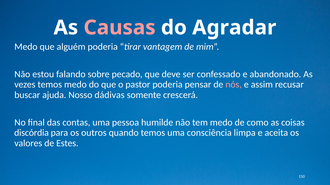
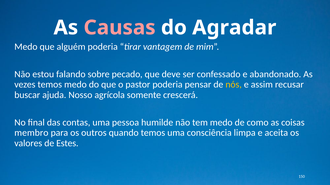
nós colour: pink -> yellow
dádivas: dádivas -> agrícola
discórdia: discórdia -> membro
